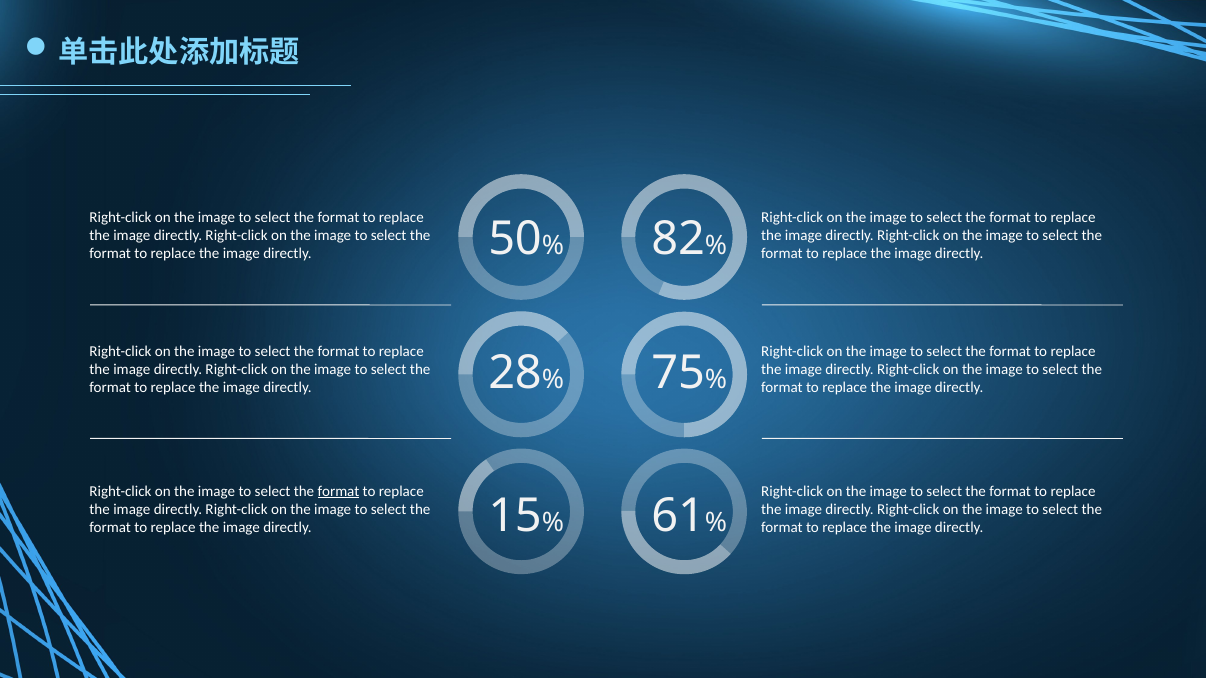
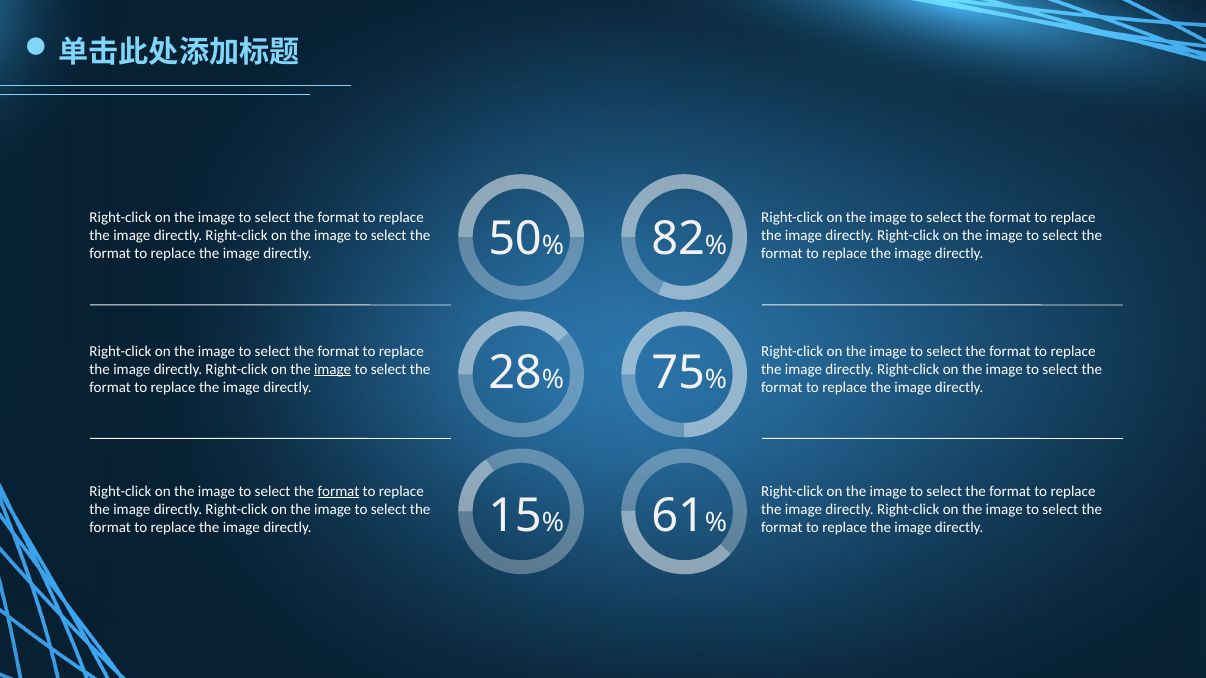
image at (333, 369) underline: none -> present
